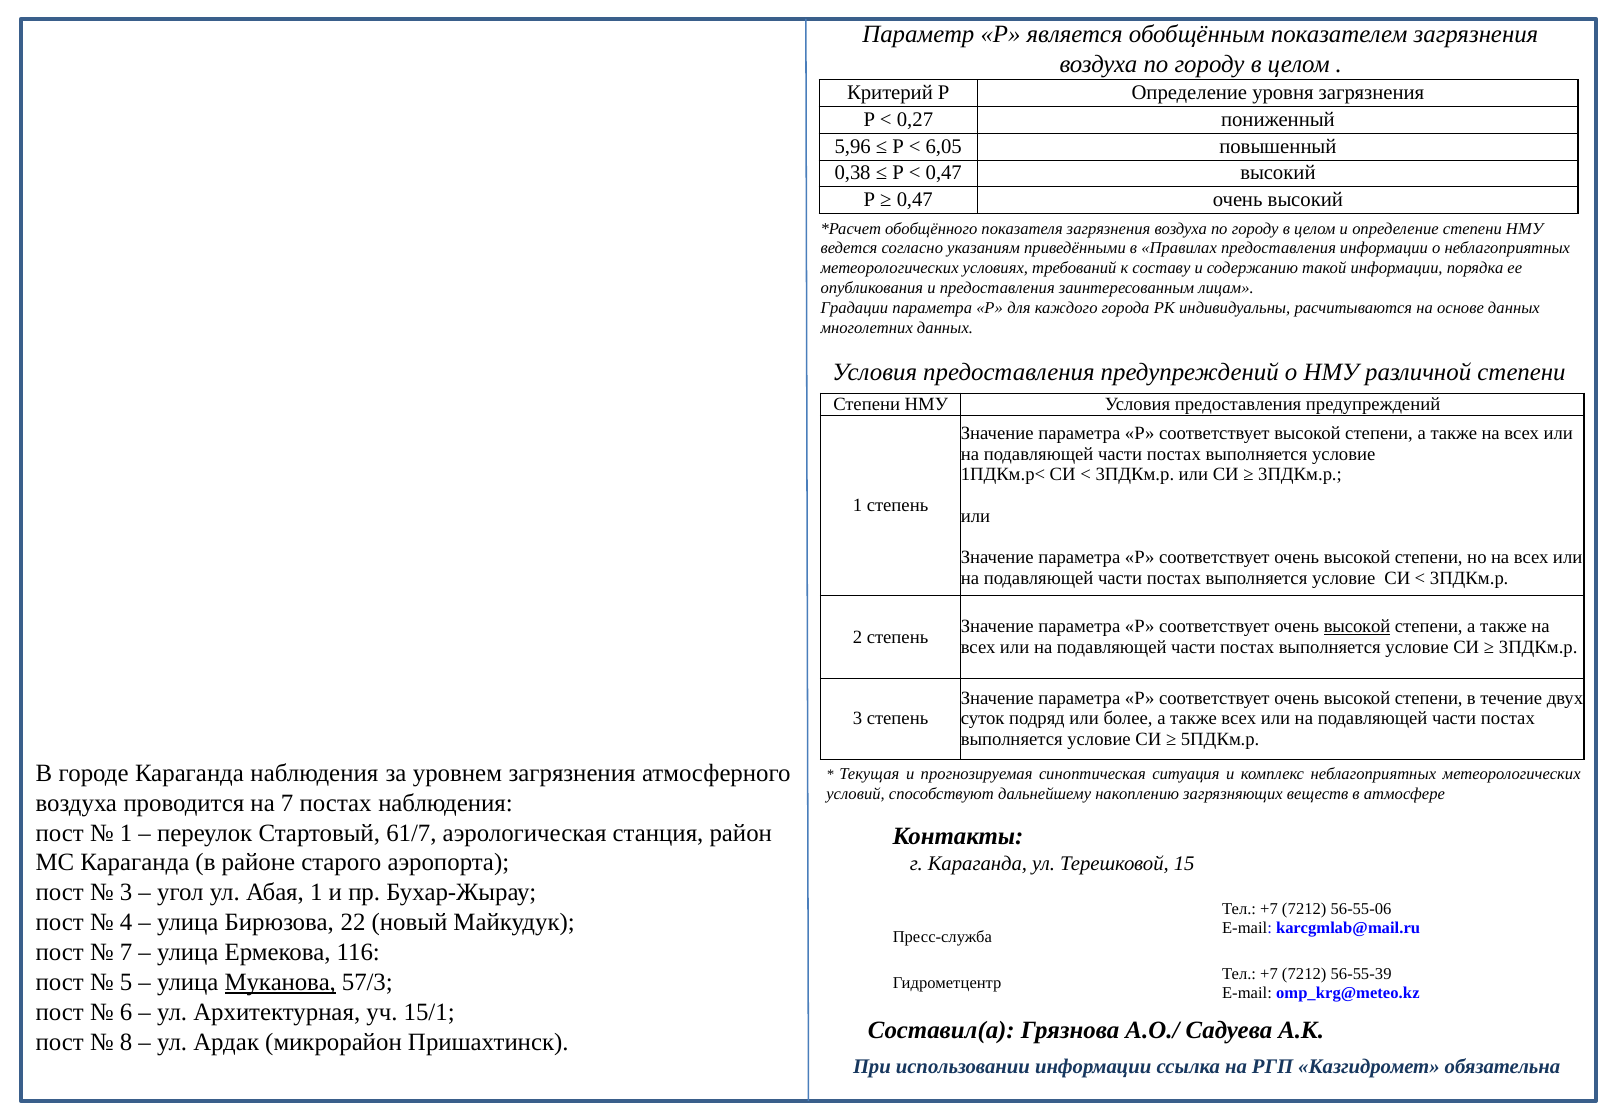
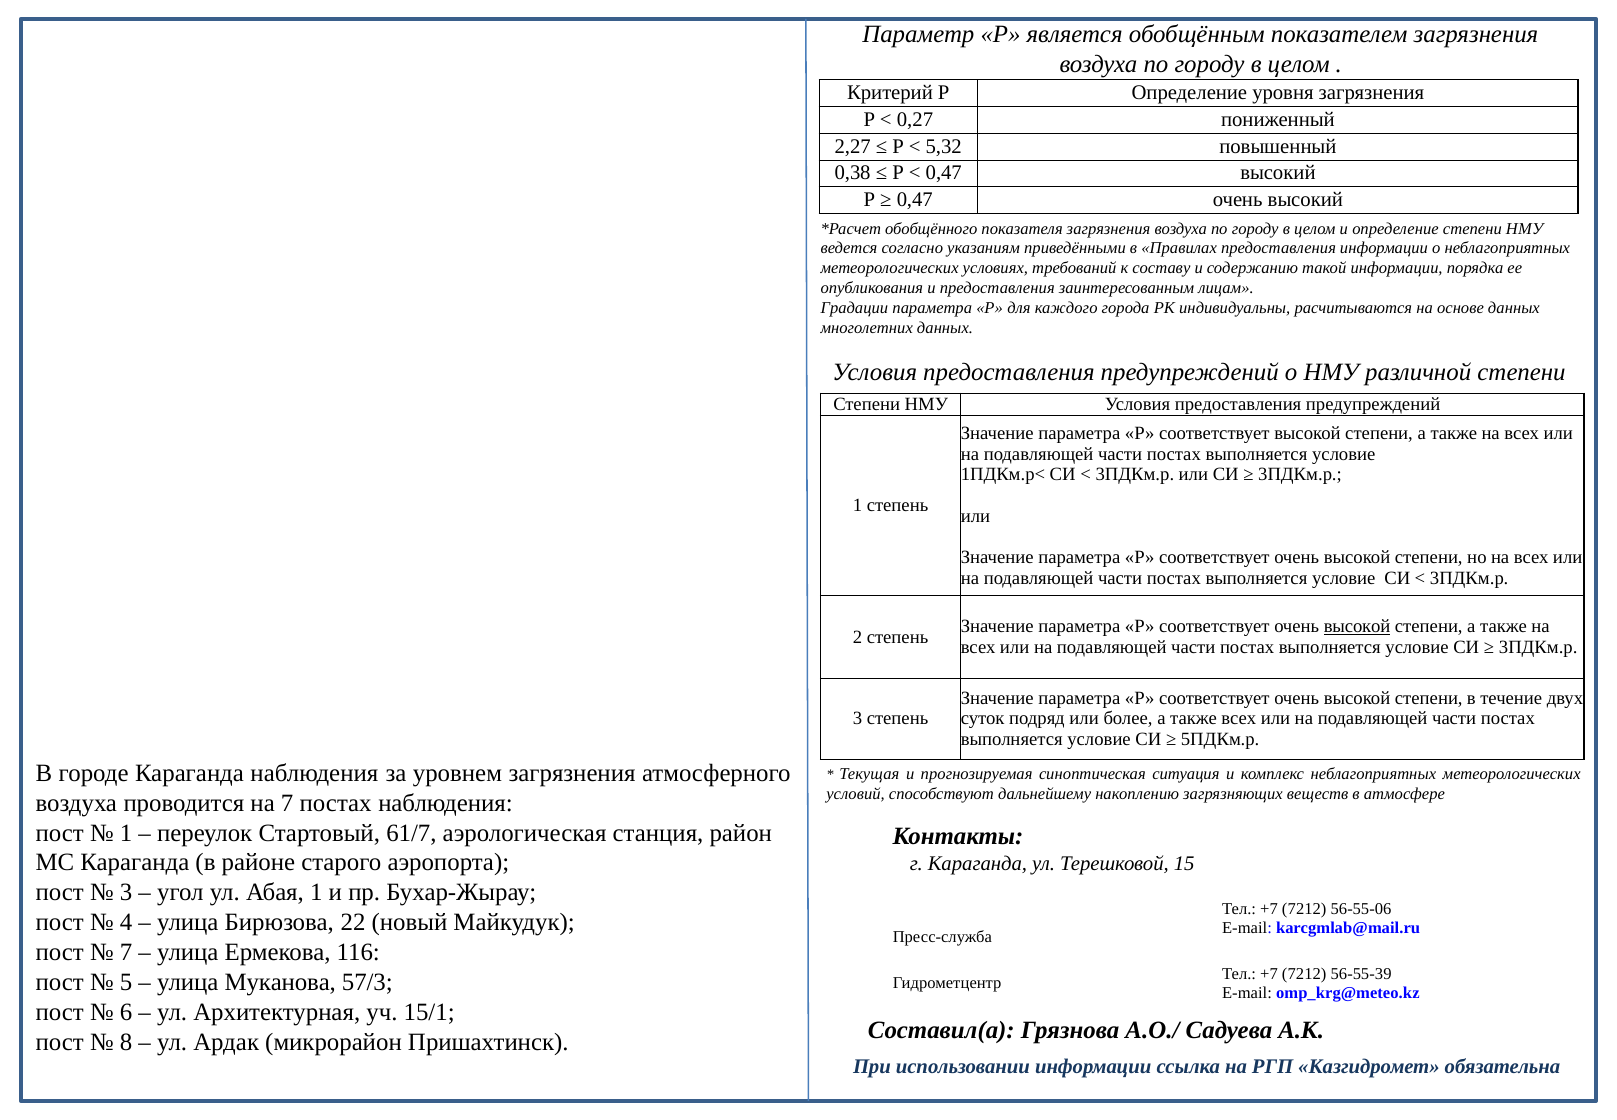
5,96: 5,96 -> 2,27
6,05: 6,05 -> 5,32
Муканова underline: present -> none
